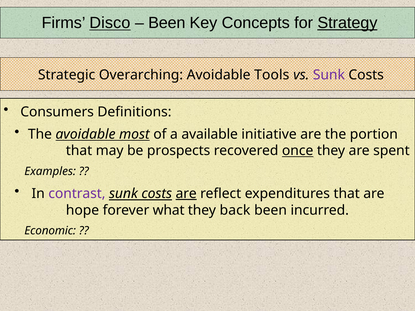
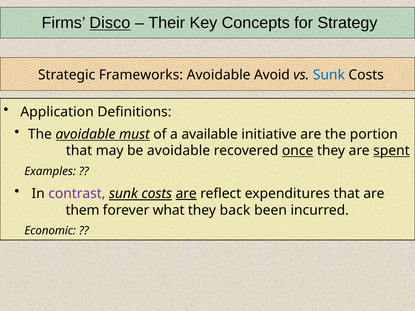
Been at (167, 23): Been -> Their
Strategy underline: present -> none
Overarching: Overarching -> Frameworks
Tools: Tools -> Avoid
Sunk at (329, 75) colour: purple -> blue
Consumers: Consumers -> Application
most: most -> must
be prospects: prospects -> avoidable
spent underline: none -> present
hope: hope -> them
